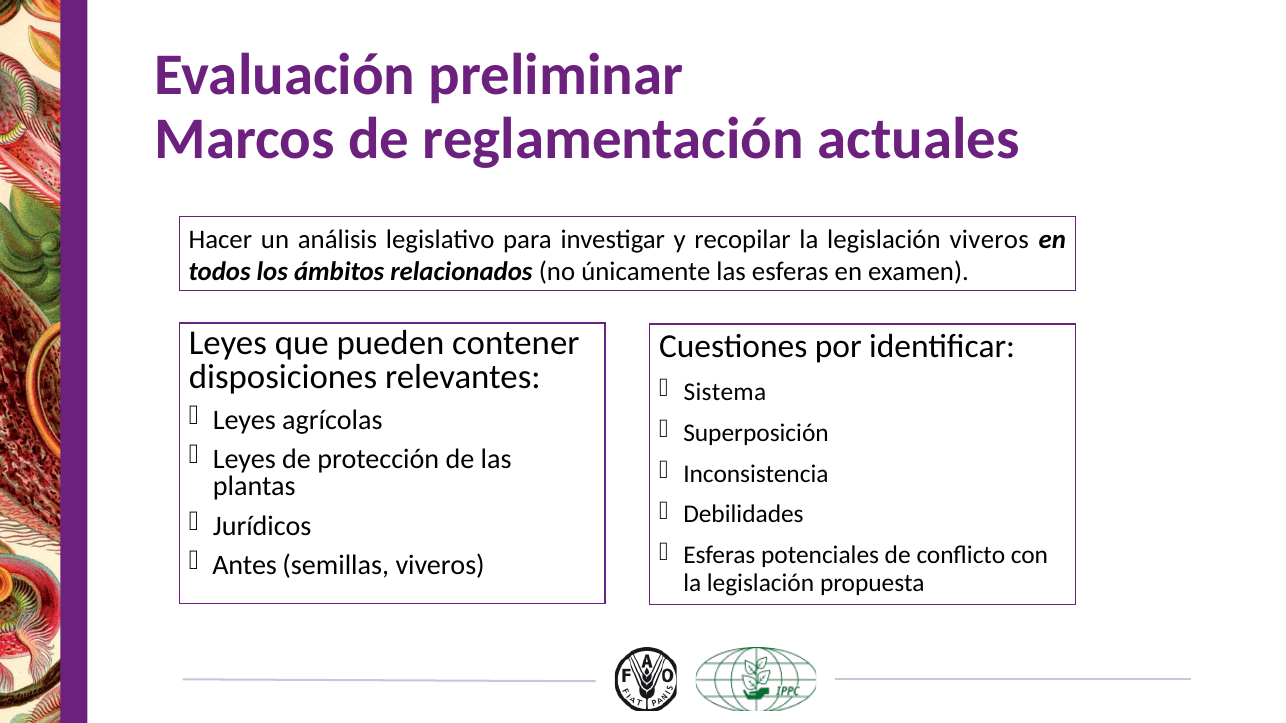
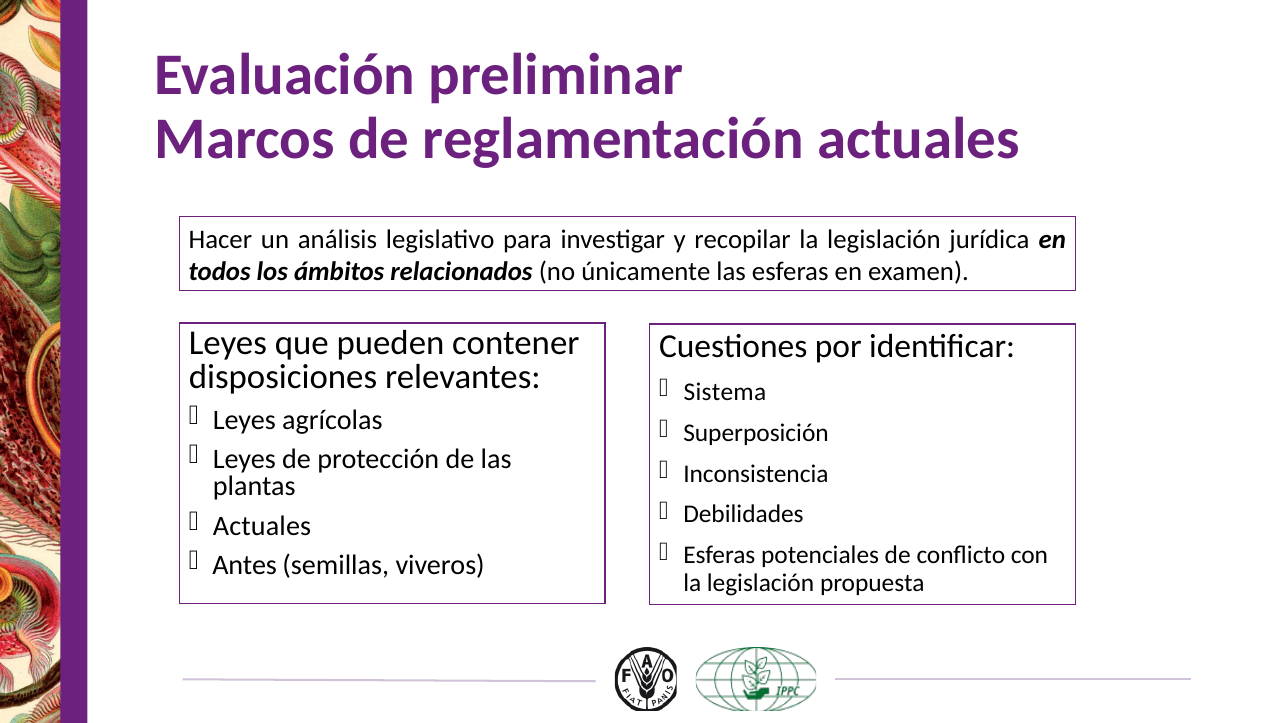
legislación viveros: viveros -> jurídica
Jurídicos at (262, 526): Jurídicos -> Actuales
